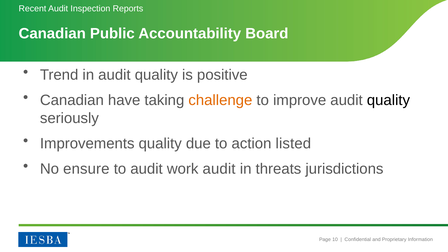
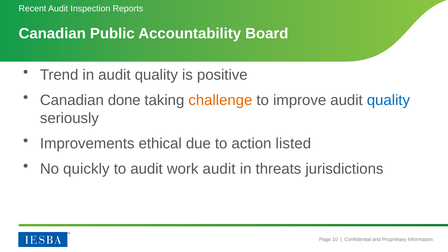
have: have -> done
quality at (388, 100) colour: black -> blue
Improvements quality: quality -> ethical
ensure: ensure -> quickly
